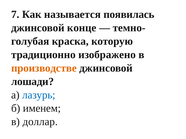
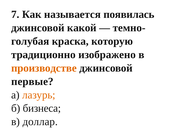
конце: конце -> какой
лошади: лошади -> первые
лазурь colour: blue -> orange
именем: именем -> бизнеса
